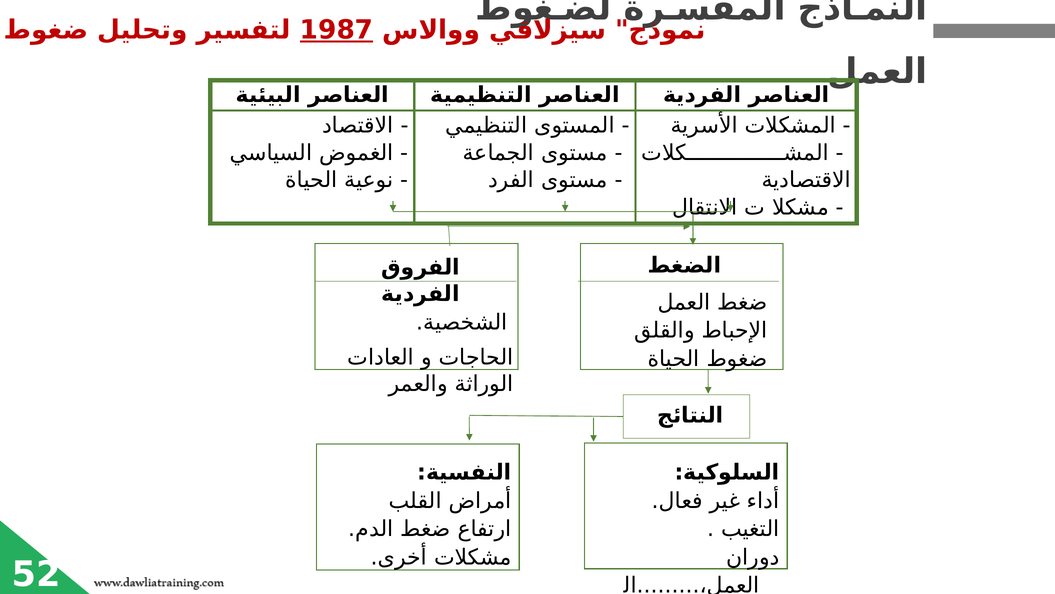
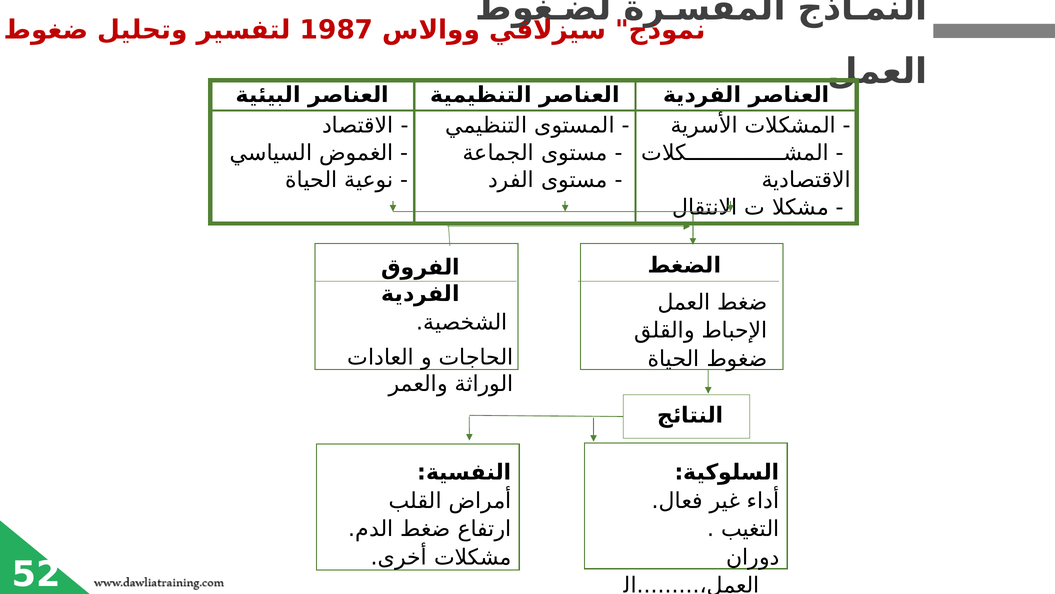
1987 underline: present -> none
